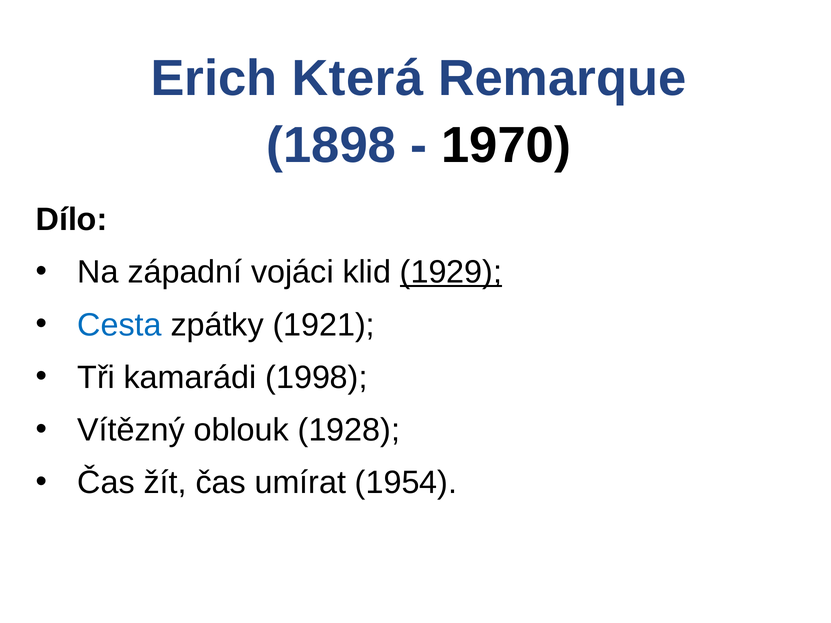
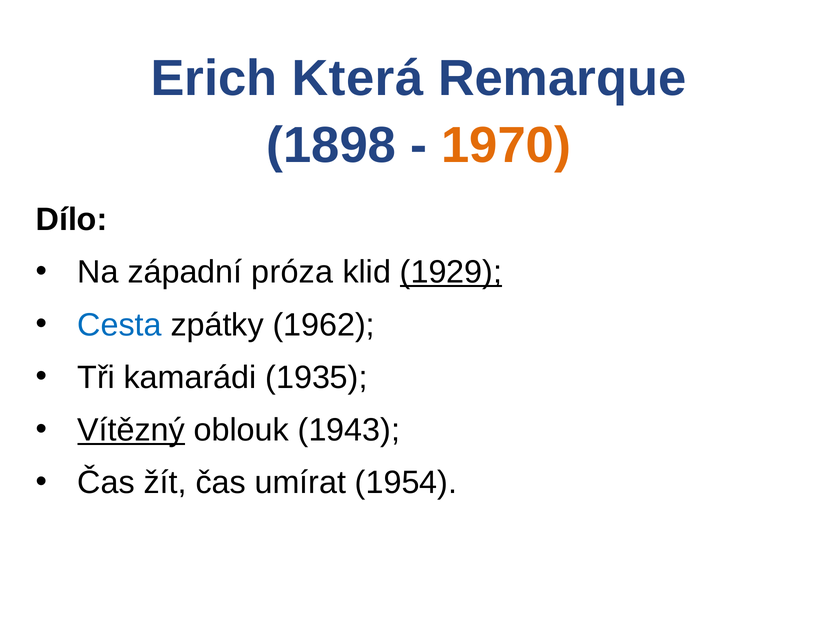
1970 colour: black -> orange
vojáci: vojáci -> próza
1921: 1921 -> 1962
1998: 1998 -> 1935
Vítězný underline: none -> present
1928: 1928 -> 1943
